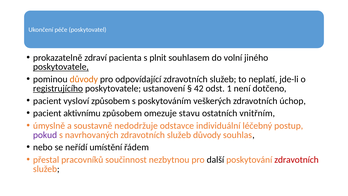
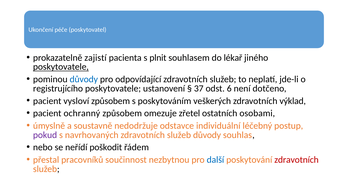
zdraví: zdraví -> zajistí
volní: volní -> lékař
důvody at (84, 79) colour: orange -> blue
registrujícího underline: present -> none
42: 42 -> 37
1: 1 -> 6
úchop: úchop -> výklad
aktivnímu: aktivnímu -> ochranný
stavu: stavu -> zřetel
vnitřním: vnitřním -> osobami
umístění: umístění -> poškodit
další colour: black -> blue
